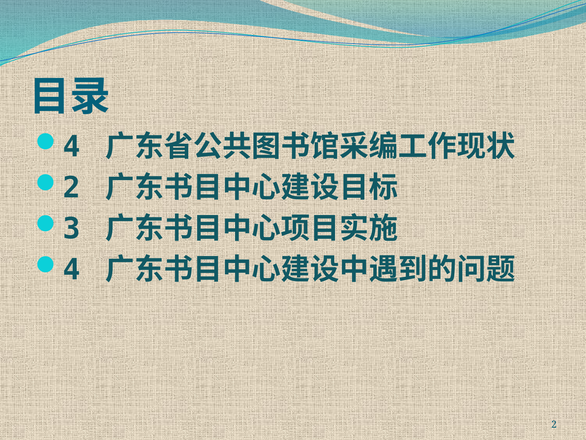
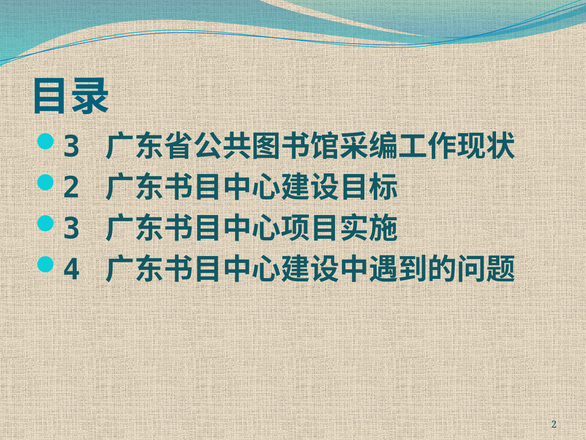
4 at (72, 147): 4 -> 3
